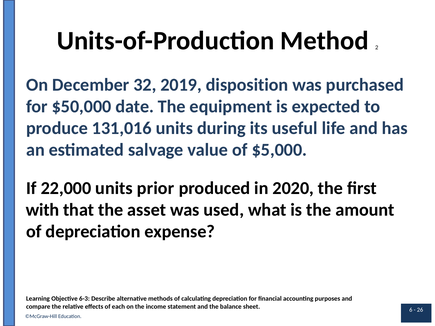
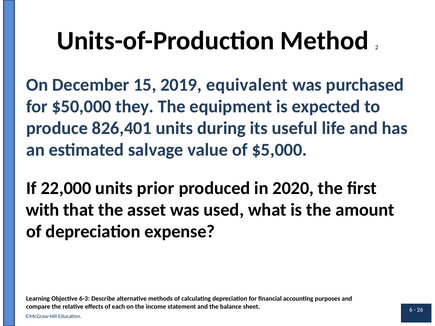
32: 32 -> 15
disposition: disposition -> equivalent
date: date -> they
131,016: 131,016 -> 826,401
